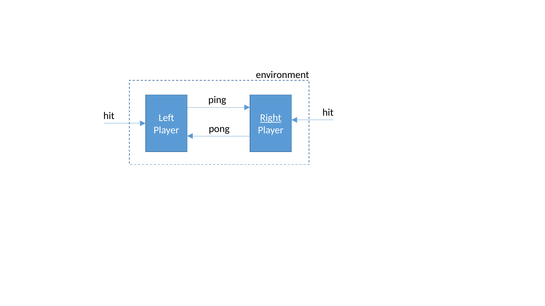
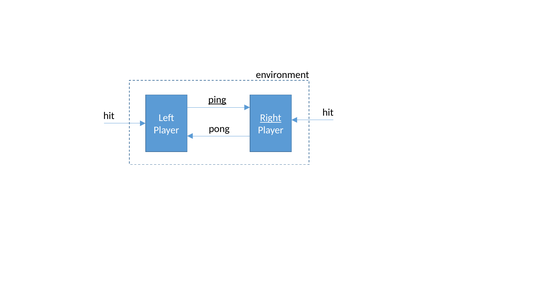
ping underline: none -> present
